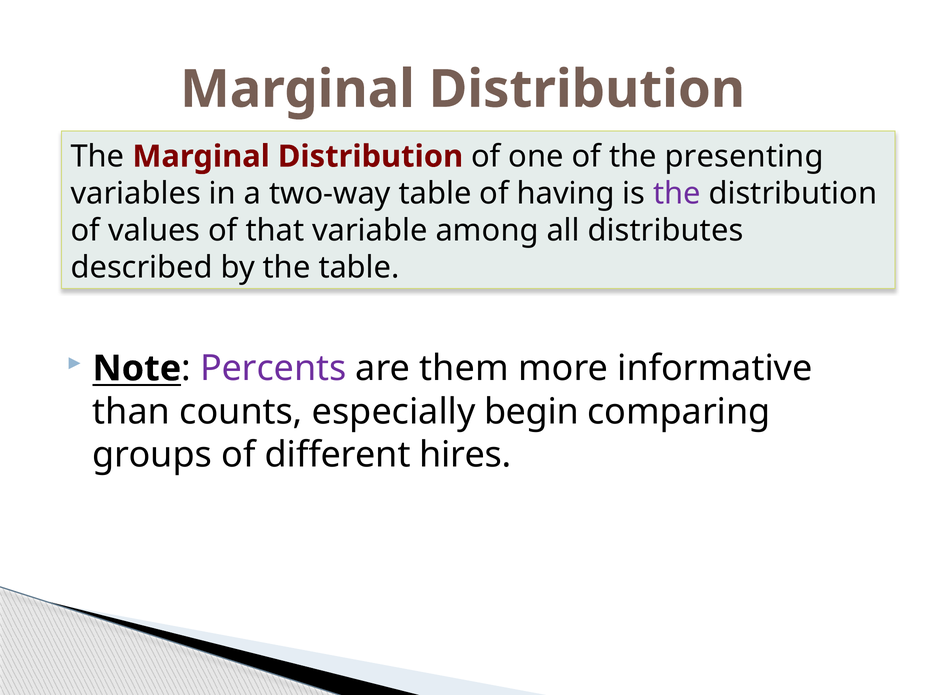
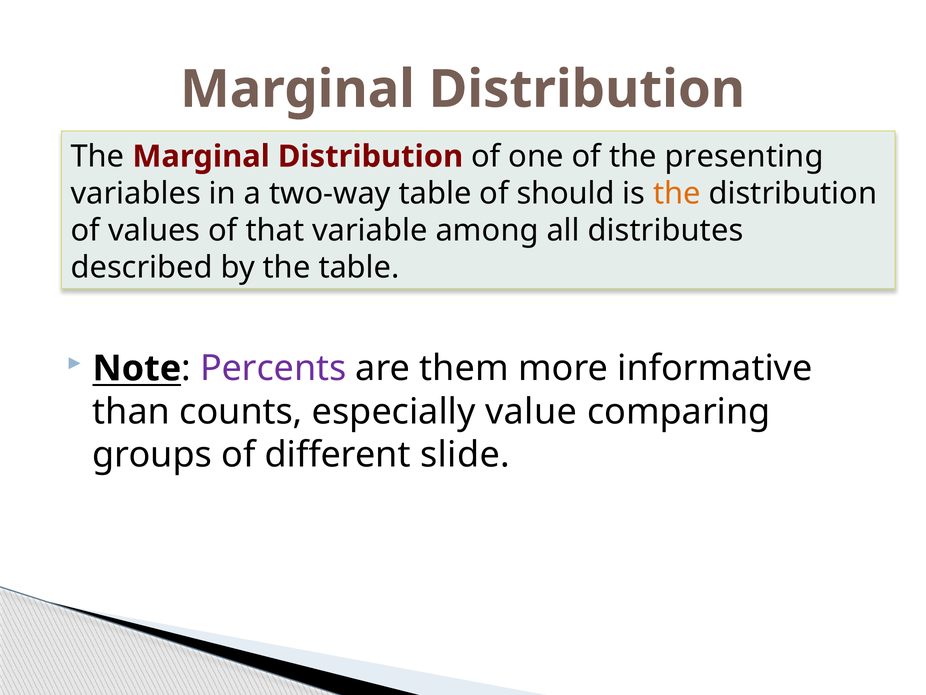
having: having -> should
the at (677, 193) colour: purple -> orange
begin: begin -> value
hires: hires -> slide
